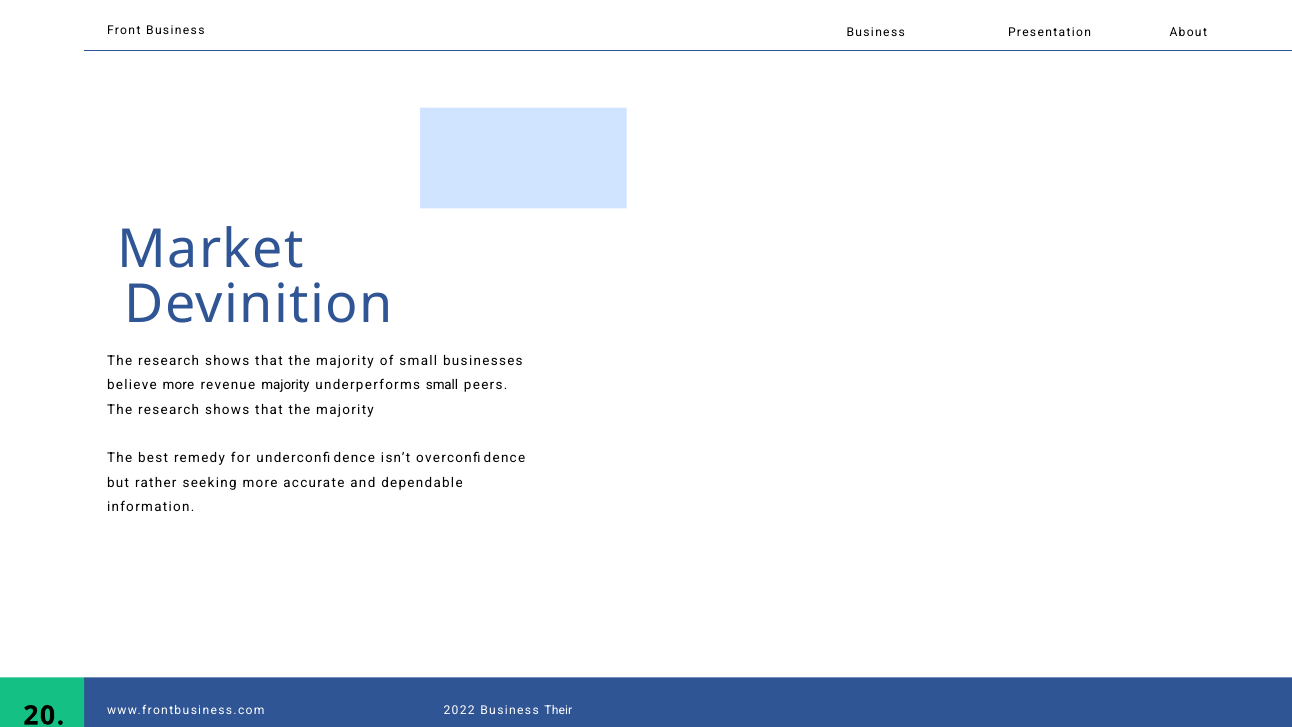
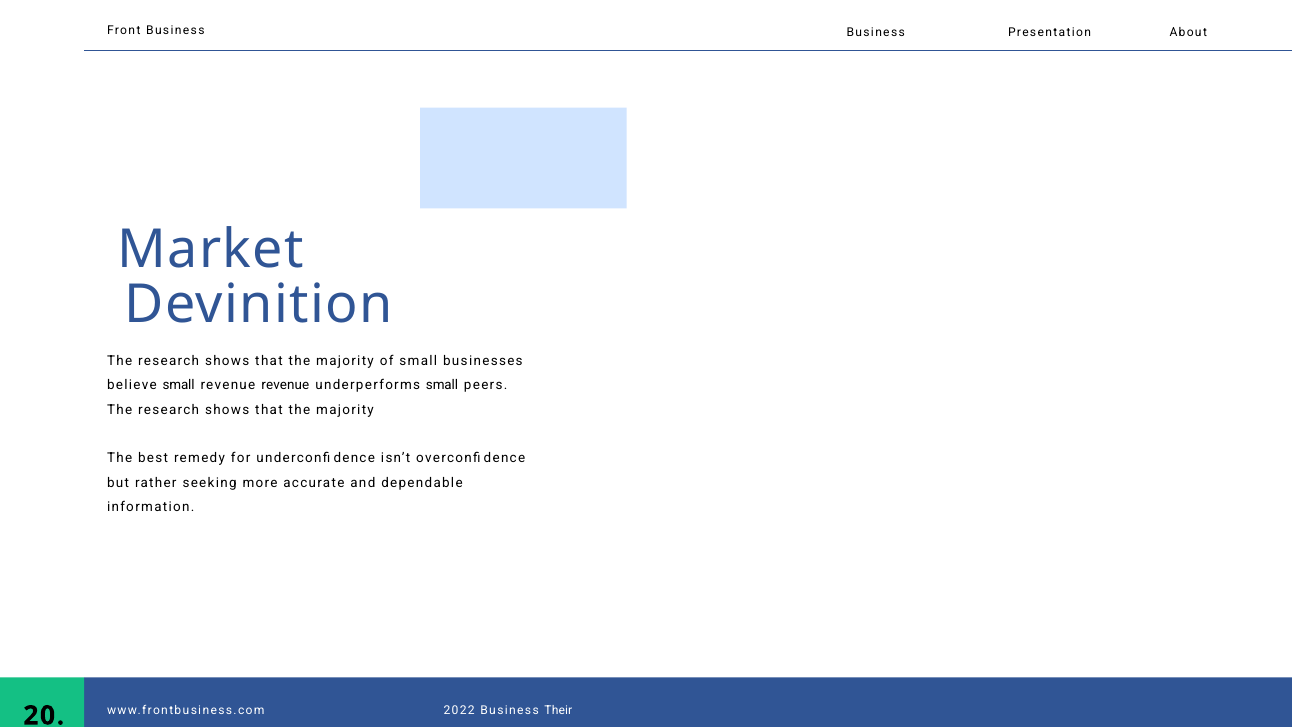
believe more: more -> small
revenue majority: majority -> revenue
